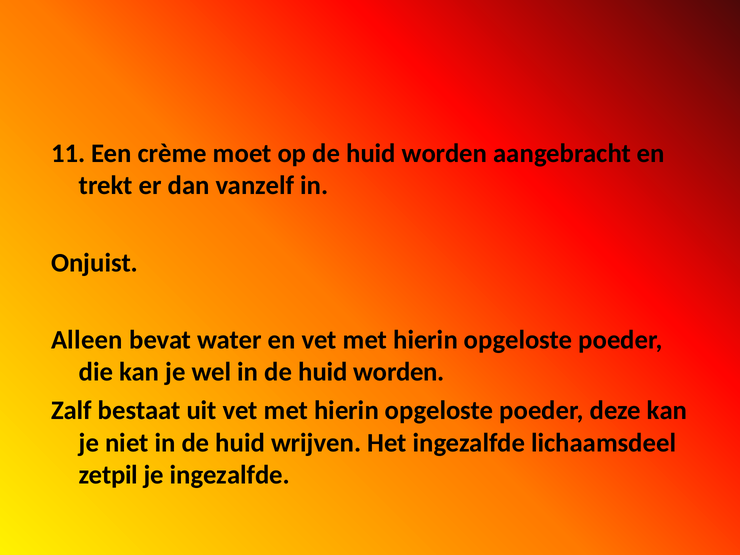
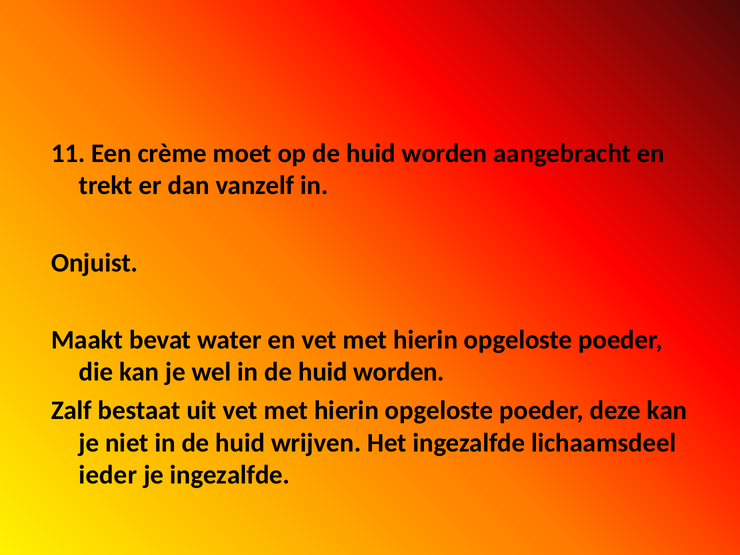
Alleen: Alleen -> Maakt
zetpil: zetpil -> ieder
